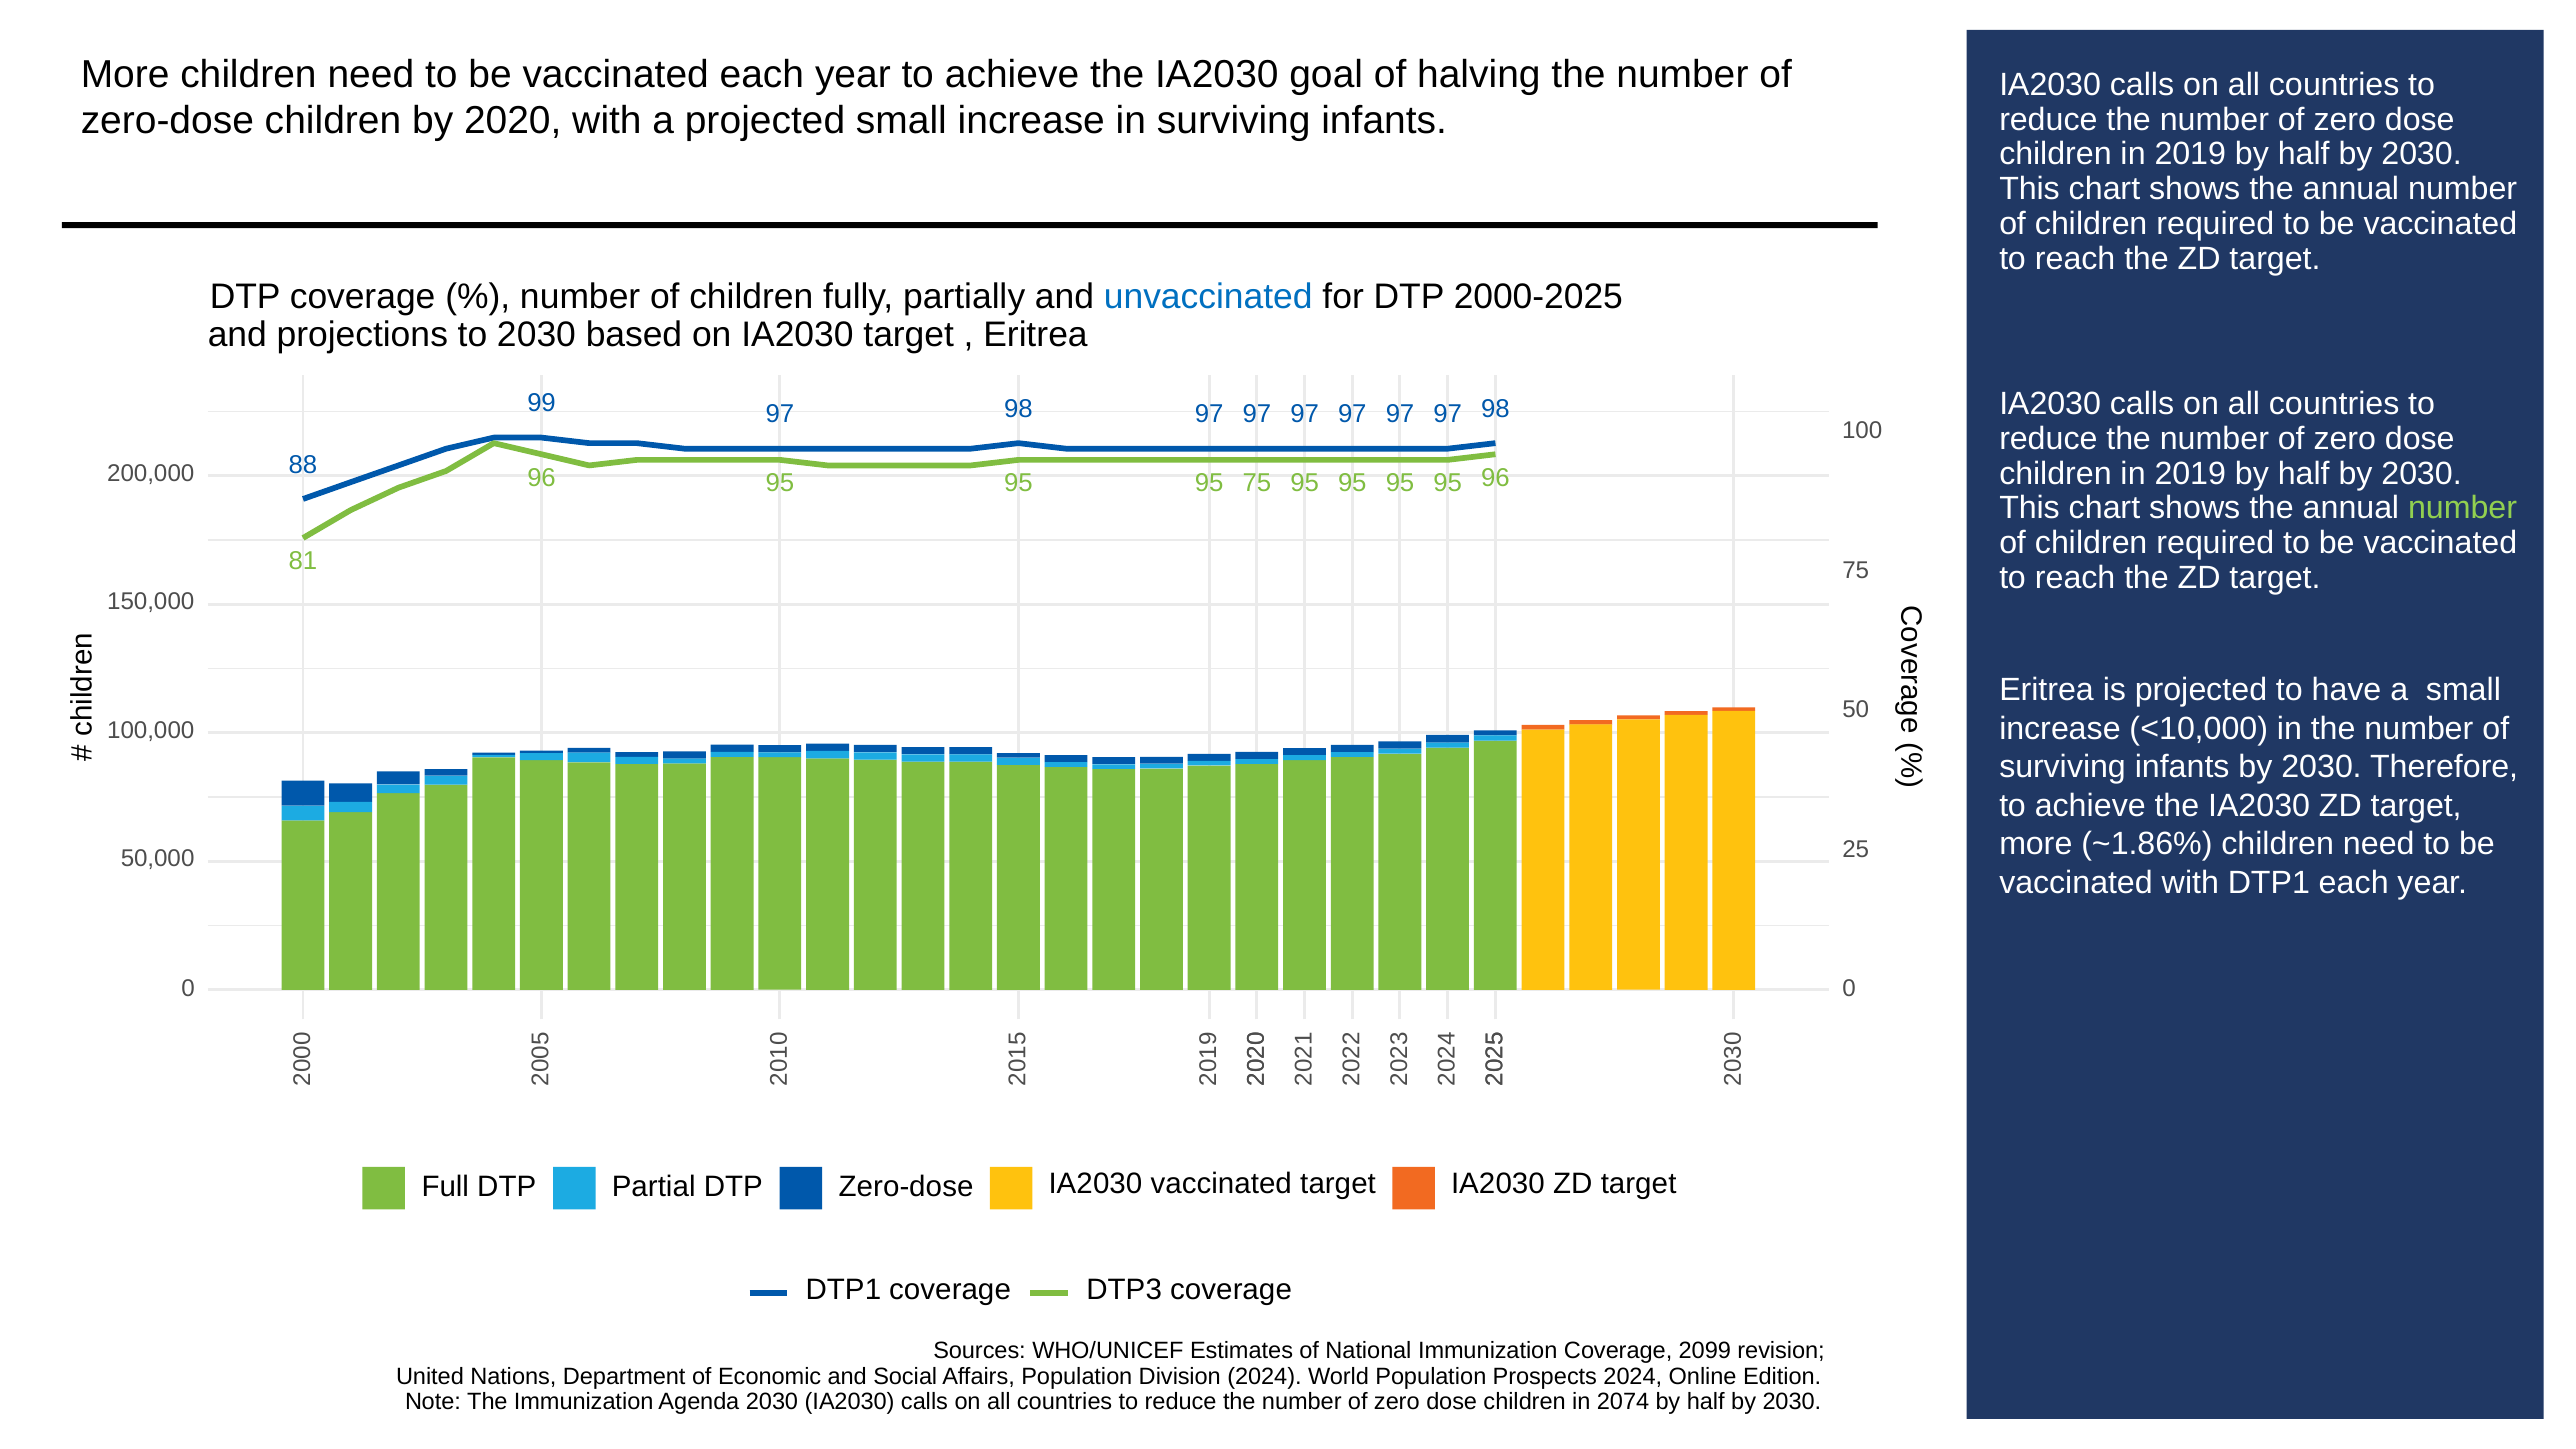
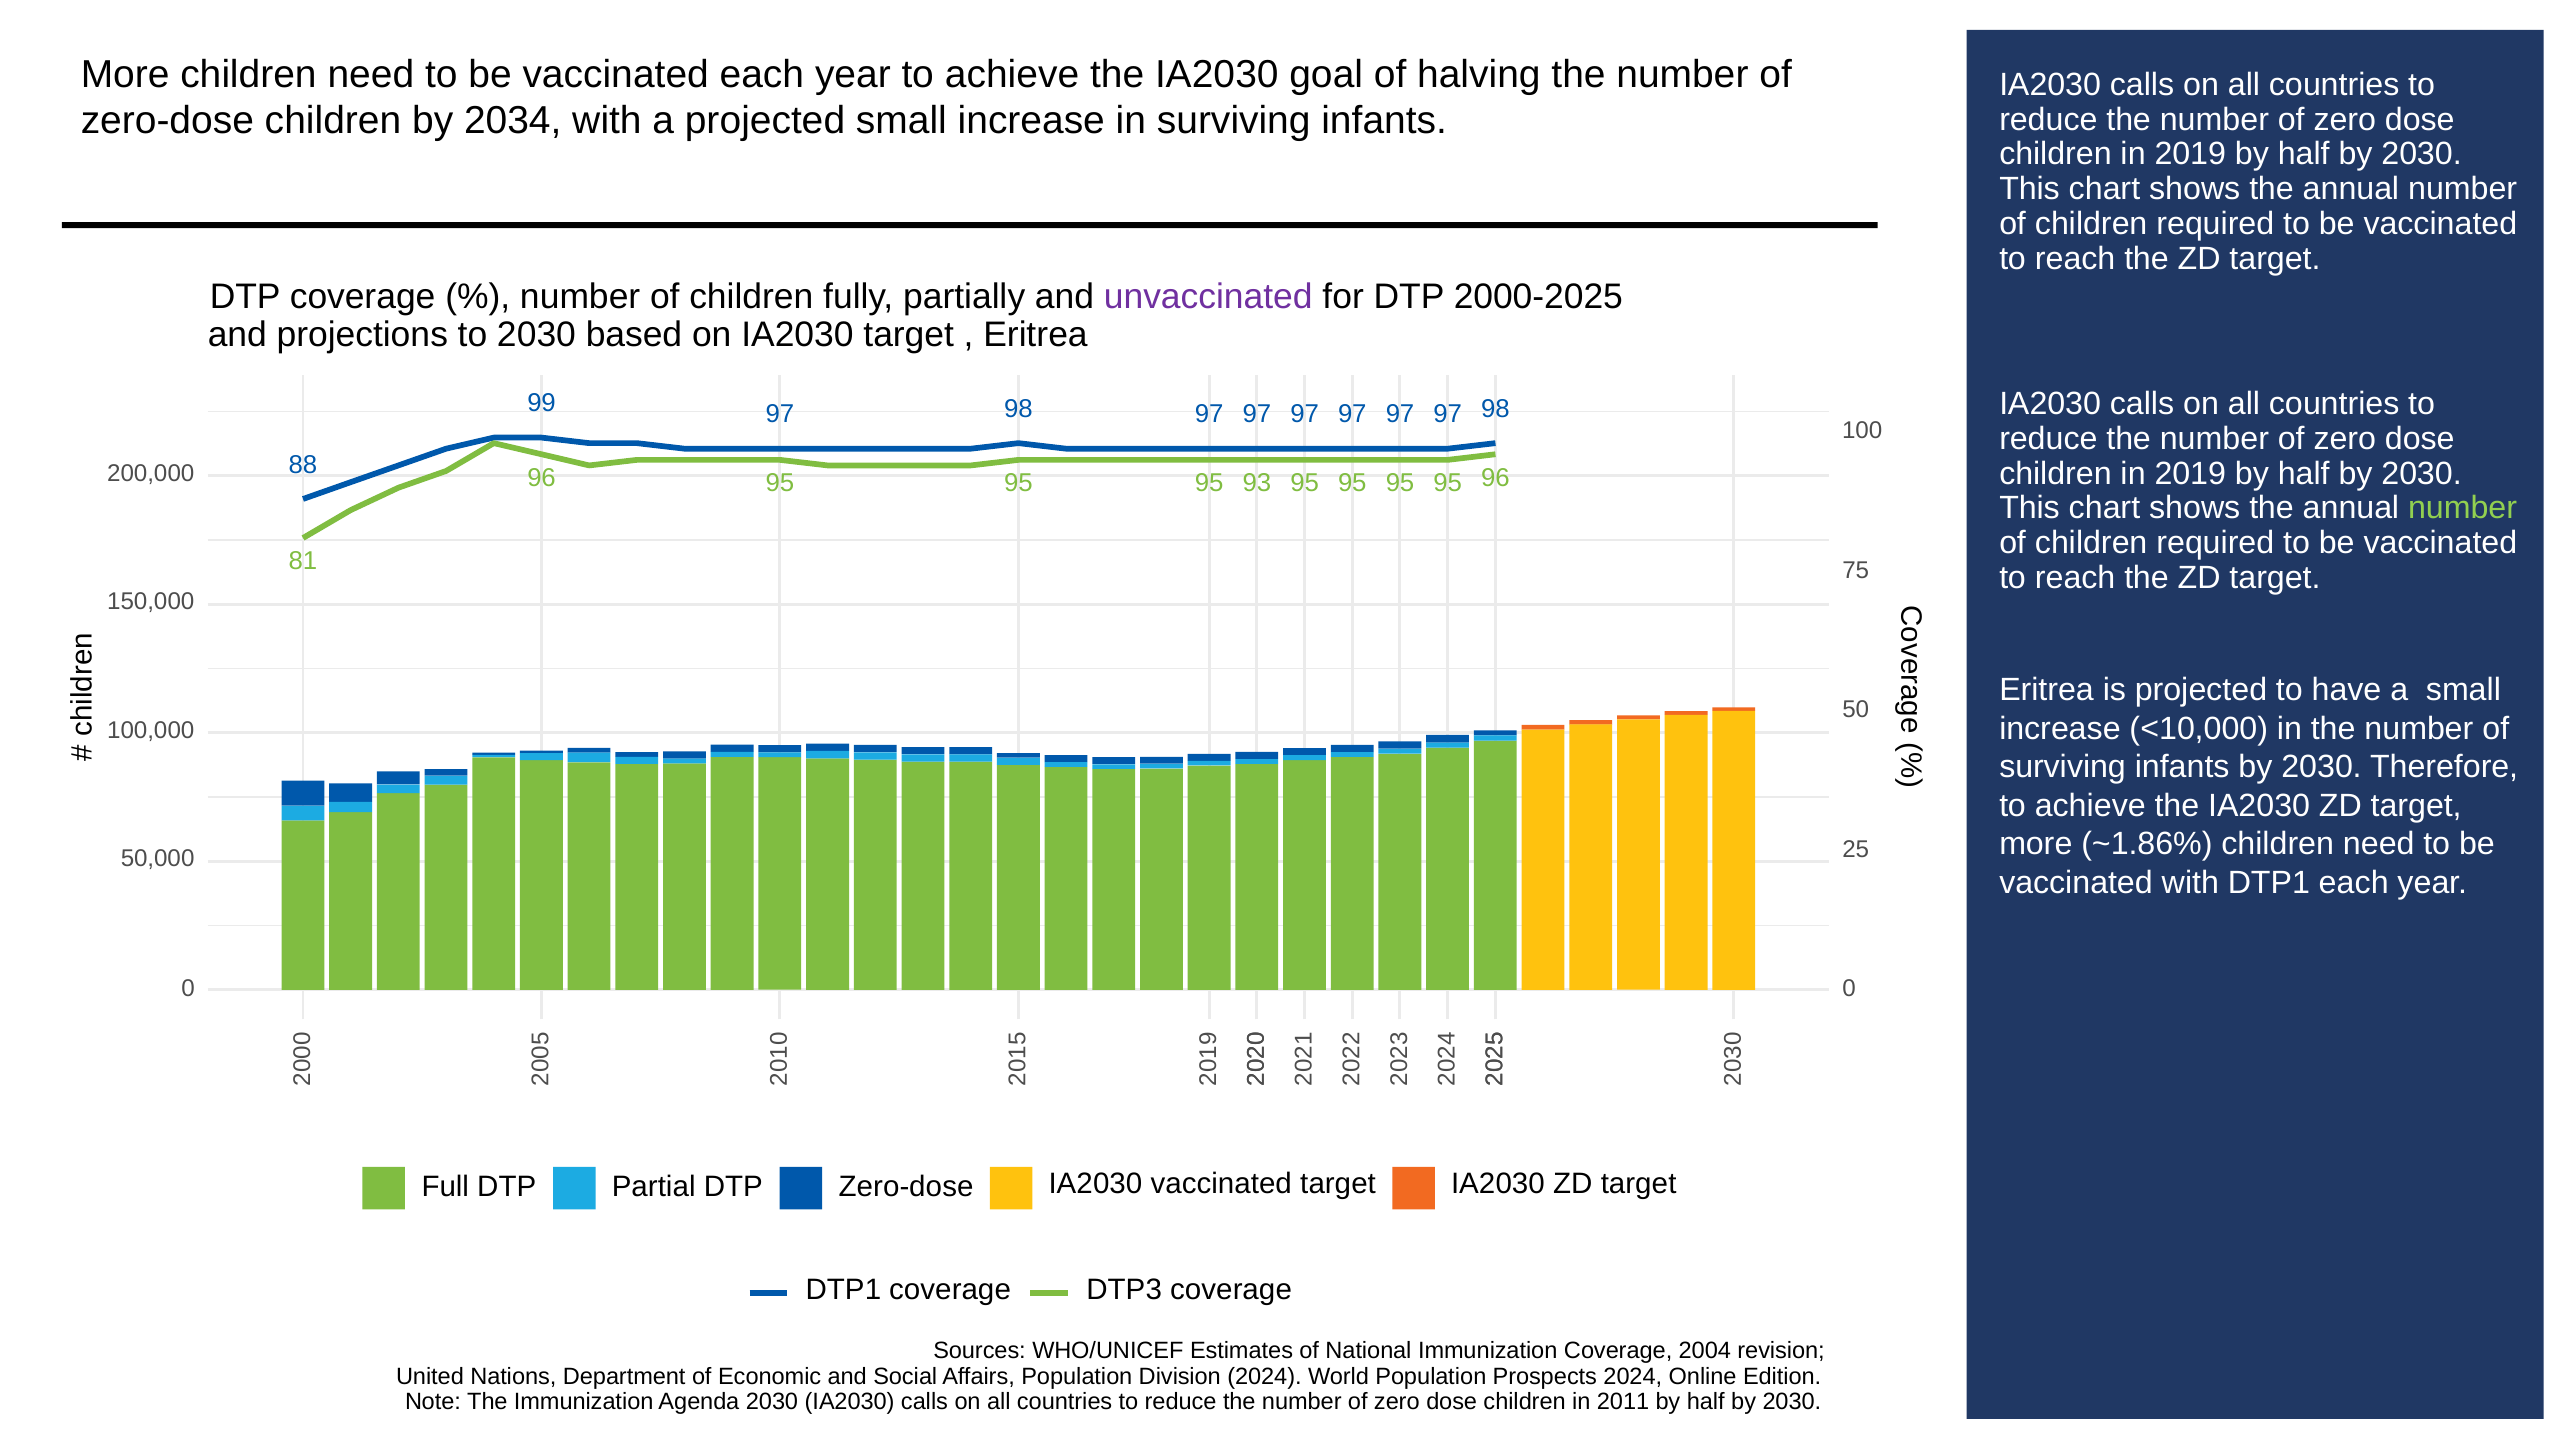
2020: 2020 -> 2034
unvaccinated colour: blue -> purple
95 75: 75 -> 93
2099: 2099 -> 2004
2074: 2074 -> 2011
